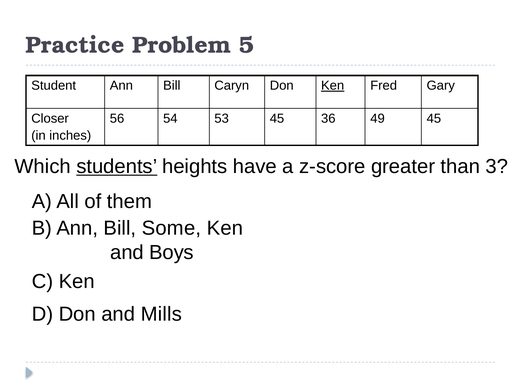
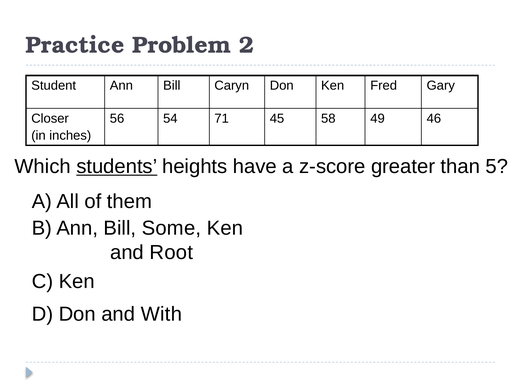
5: 5 -> 2
Ken at (333, 86) underline: present -> none
53: 53 -> 71
36: 36 -> 58
49 45: 45 -> 46
3: 3 -> 5
Boys: Boys -> Root
Mills: Mills -> With
